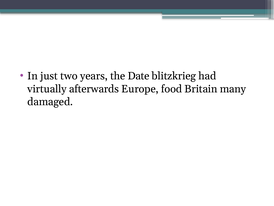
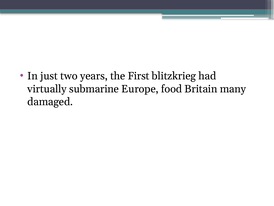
Date: Date -> First
afterwards: afterwards -> submarine
